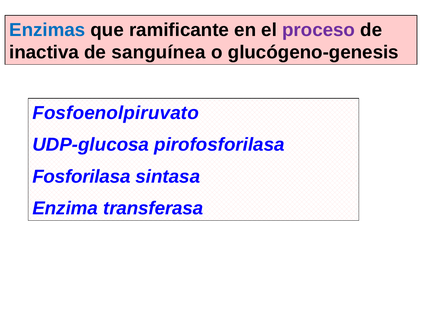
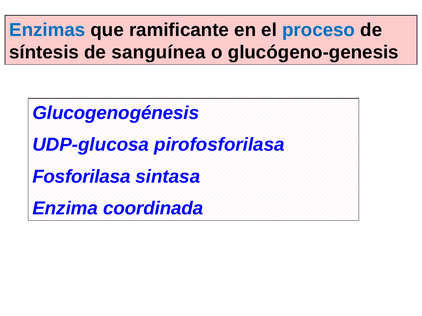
proceso colour: purple -> blue
inactiva: inactiva -> síntesis
Fosfoenolpiruvato: Fosfoenolpiruvato -> Glucogenogénesis
transferasa: transferasa -> coordinada
